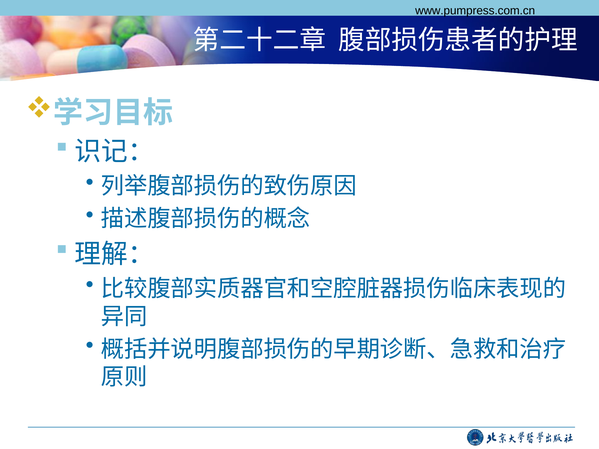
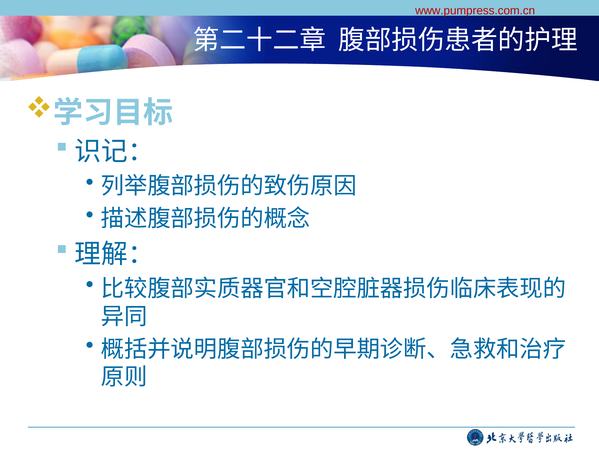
www.pumpress.com.cn colour: black -> red
